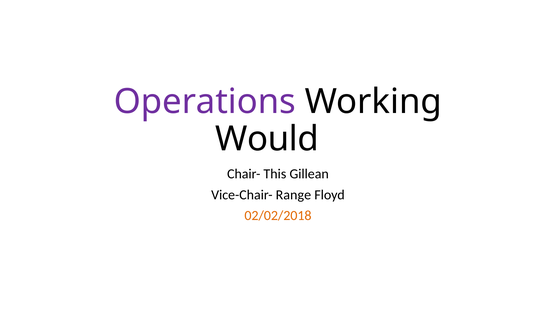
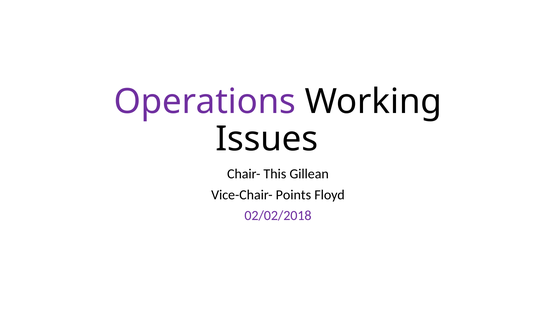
Would: Would -> Issues
Range: Range -> Points
02/02/2018 colour: orange -> purple
